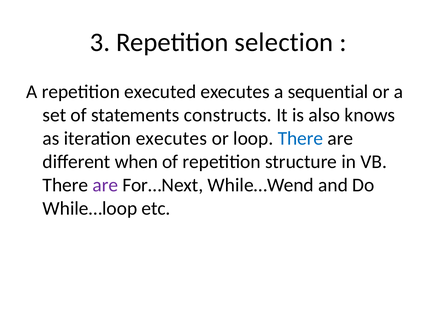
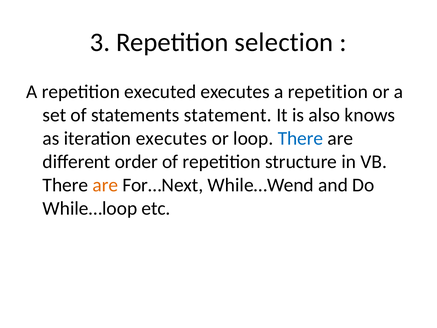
executes a sequential: sequential -> repetition
constructs: constructs -> statement
when: when -> order
are at (105, 185) colour: purple -> orange
